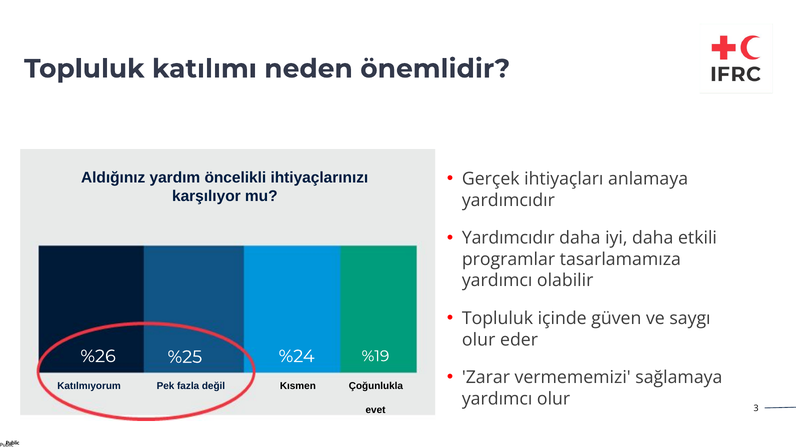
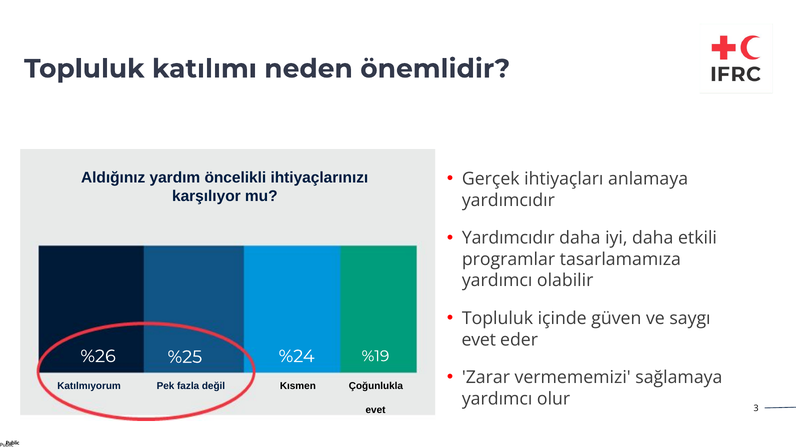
olur at (479, 340): olur -> evet
